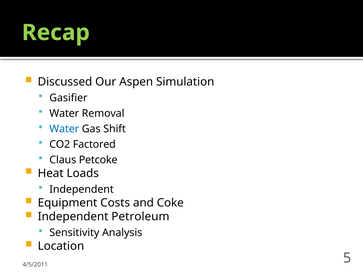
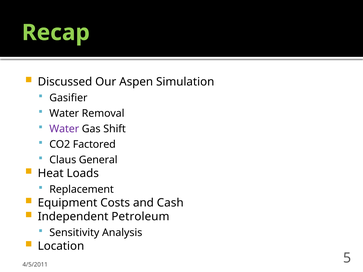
Water at (64, 129) colour: blue -> purple
Petcoke: Petcoke -> General
Independent at (82, 190): Independent -> Replacement
Coke: Coke -> Cash
